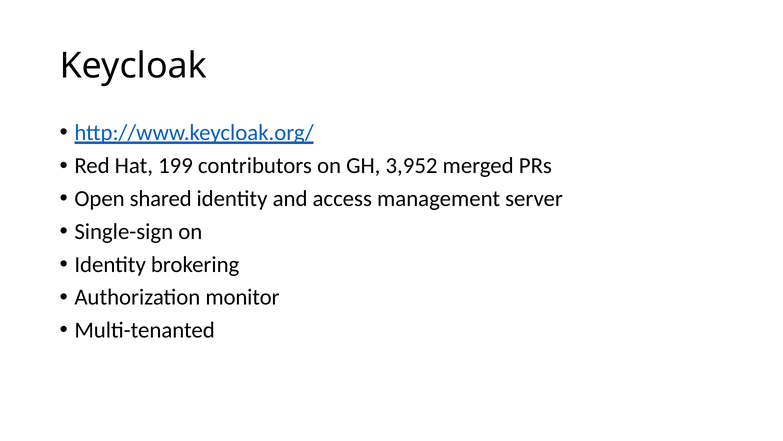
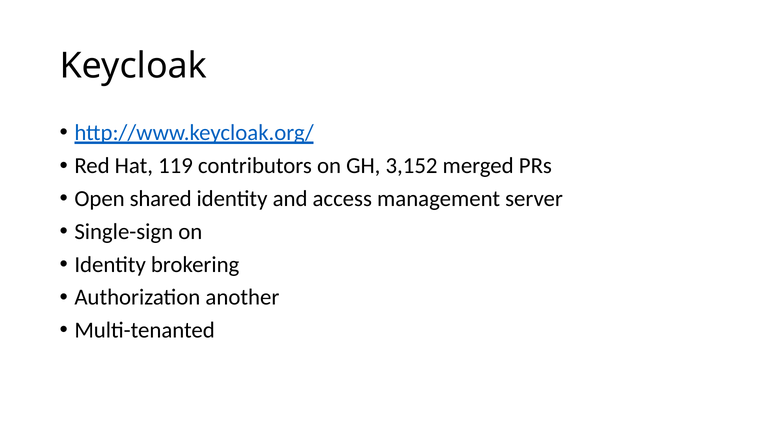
199: 199 -> 119
3,952: 3,952 -> 3,152
monitor: monitor -> another
